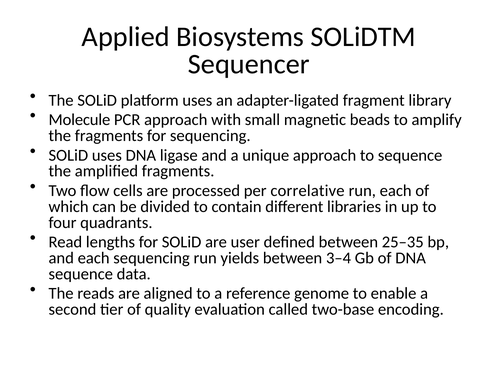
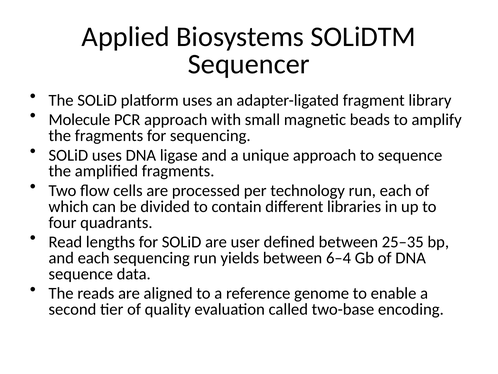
correlative: correlative -> technology
3–4: 3–4 -> 6–4
